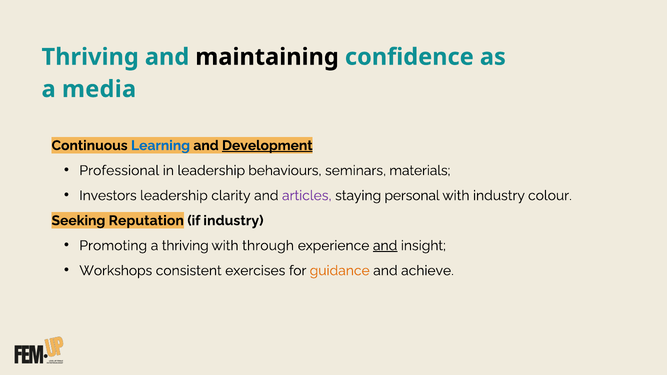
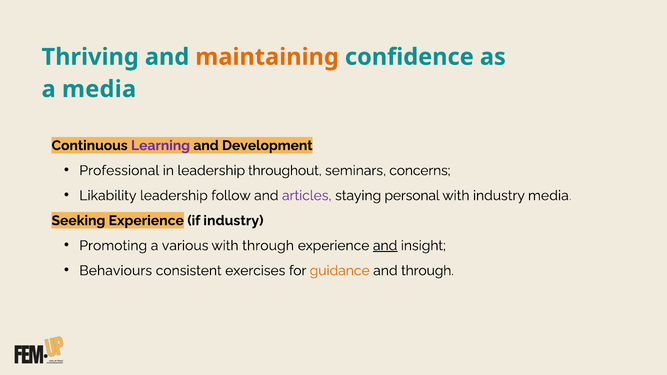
maintaining colour: black -> orange
Learning colour: blue -> purple
Development underline: present -> none
behaviours: behaviours -> throughout
materials: materials -> concerns
Investors: Investors -> Likability
clarity: clarity -> follow
industry colour: colour -> media
Seeking Reputation: Reputation -> Experience
a thriving: thriving -> various
Workshops: Workshops -> Behaviours
and achieve: achieve -> through
